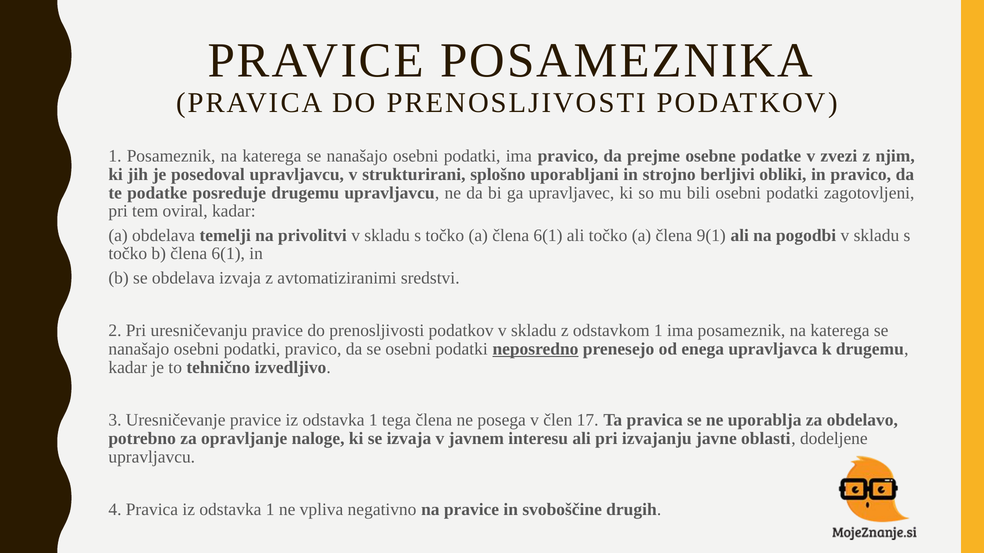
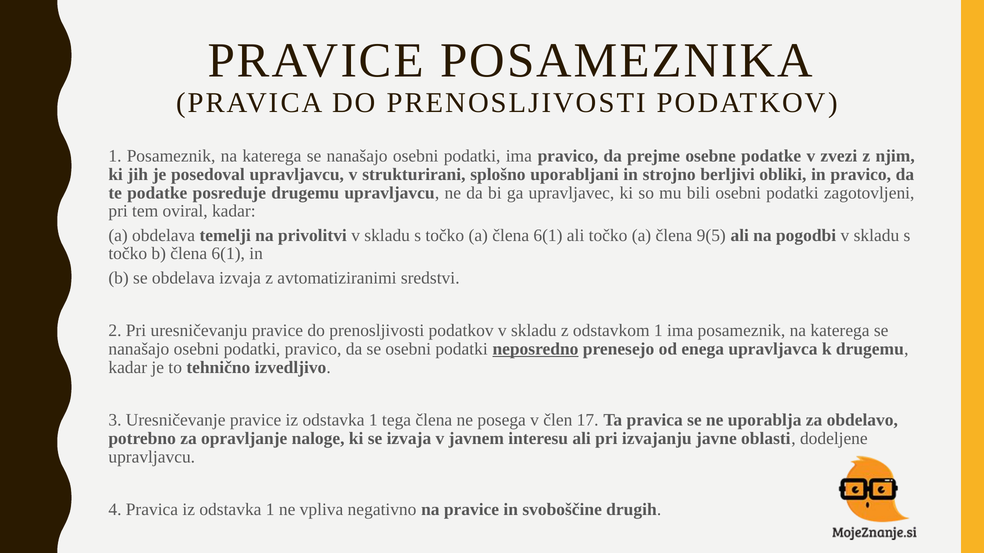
9(1: 9(1 -> 9(5
